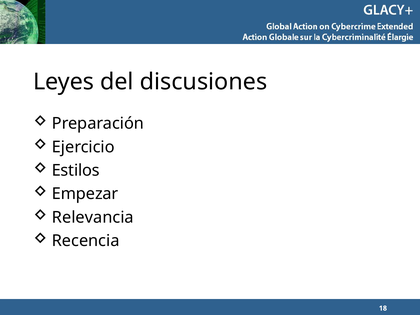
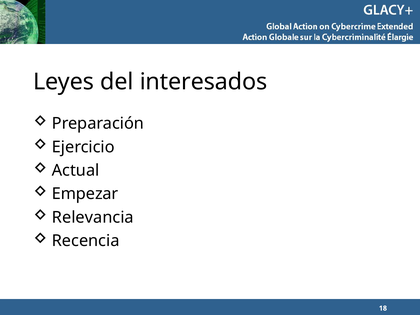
discusiones: discusiones -> interesados
Estilos: Estilos -> Actual
